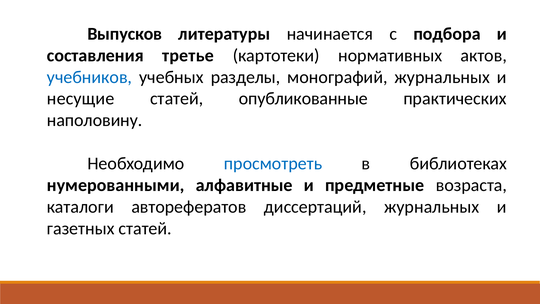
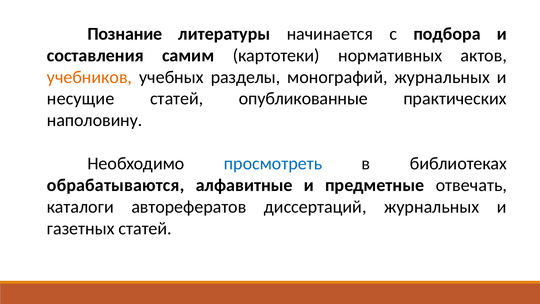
Выпусков: Выпусков -> Познание
третье: третье -> самим
учебников colour: blue -> orange
нумерованными: нумерованными -> обрабатываются
возраста: возраста -> отвечать
